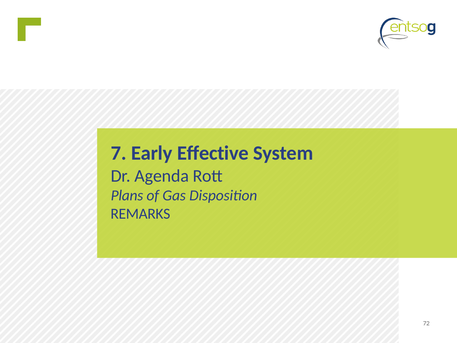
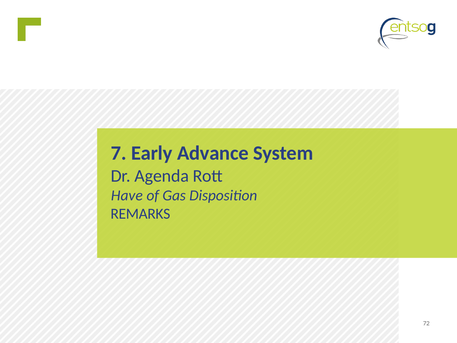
Effective: Effective -> Advance
Plans: Plans -> Have
